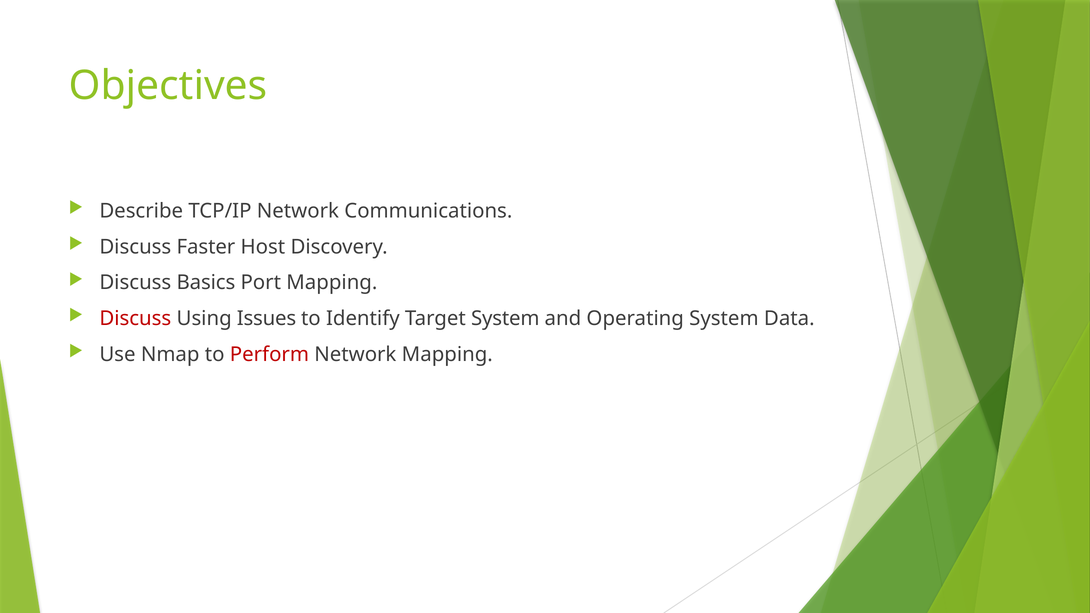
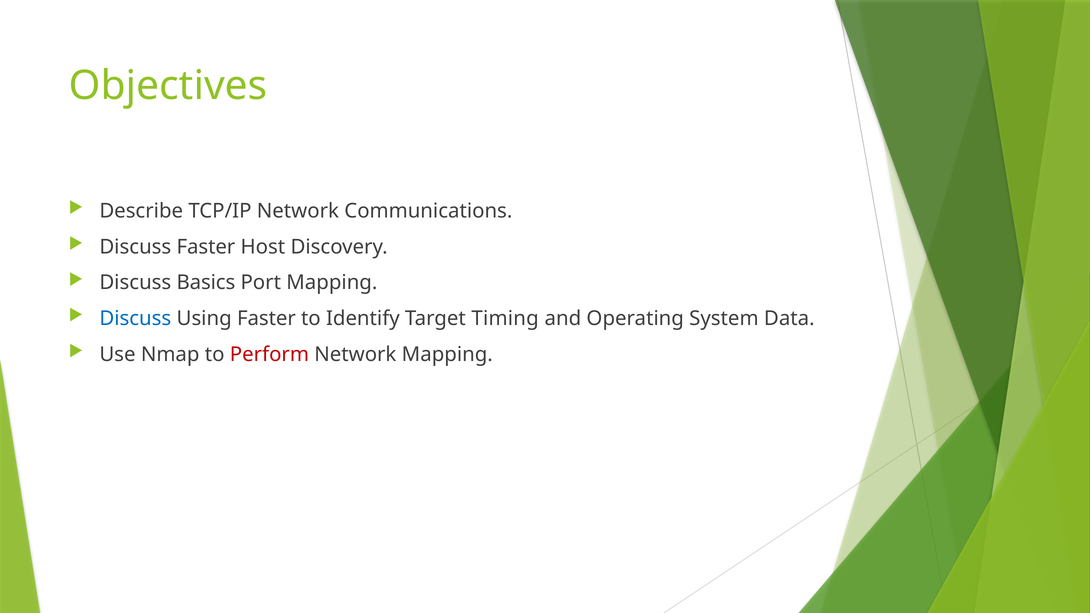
Discuss at (135, 319) colour: red -> blue
Using Issues: Issues -> Faster
Target System: System -> Timing
